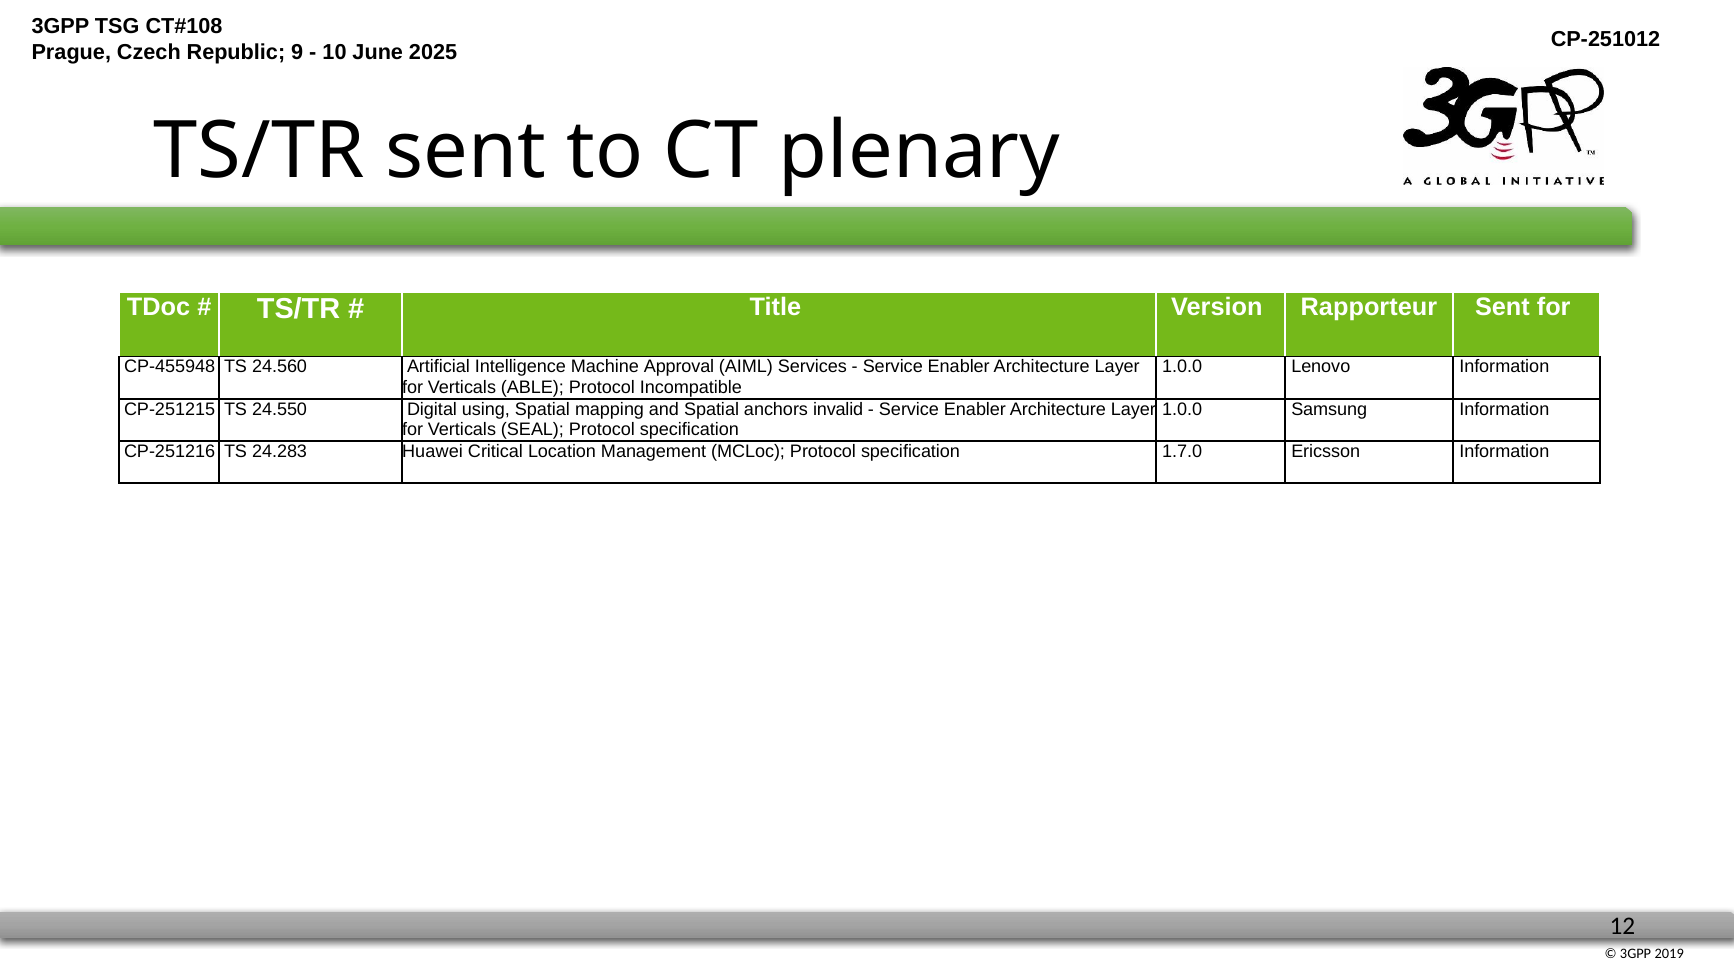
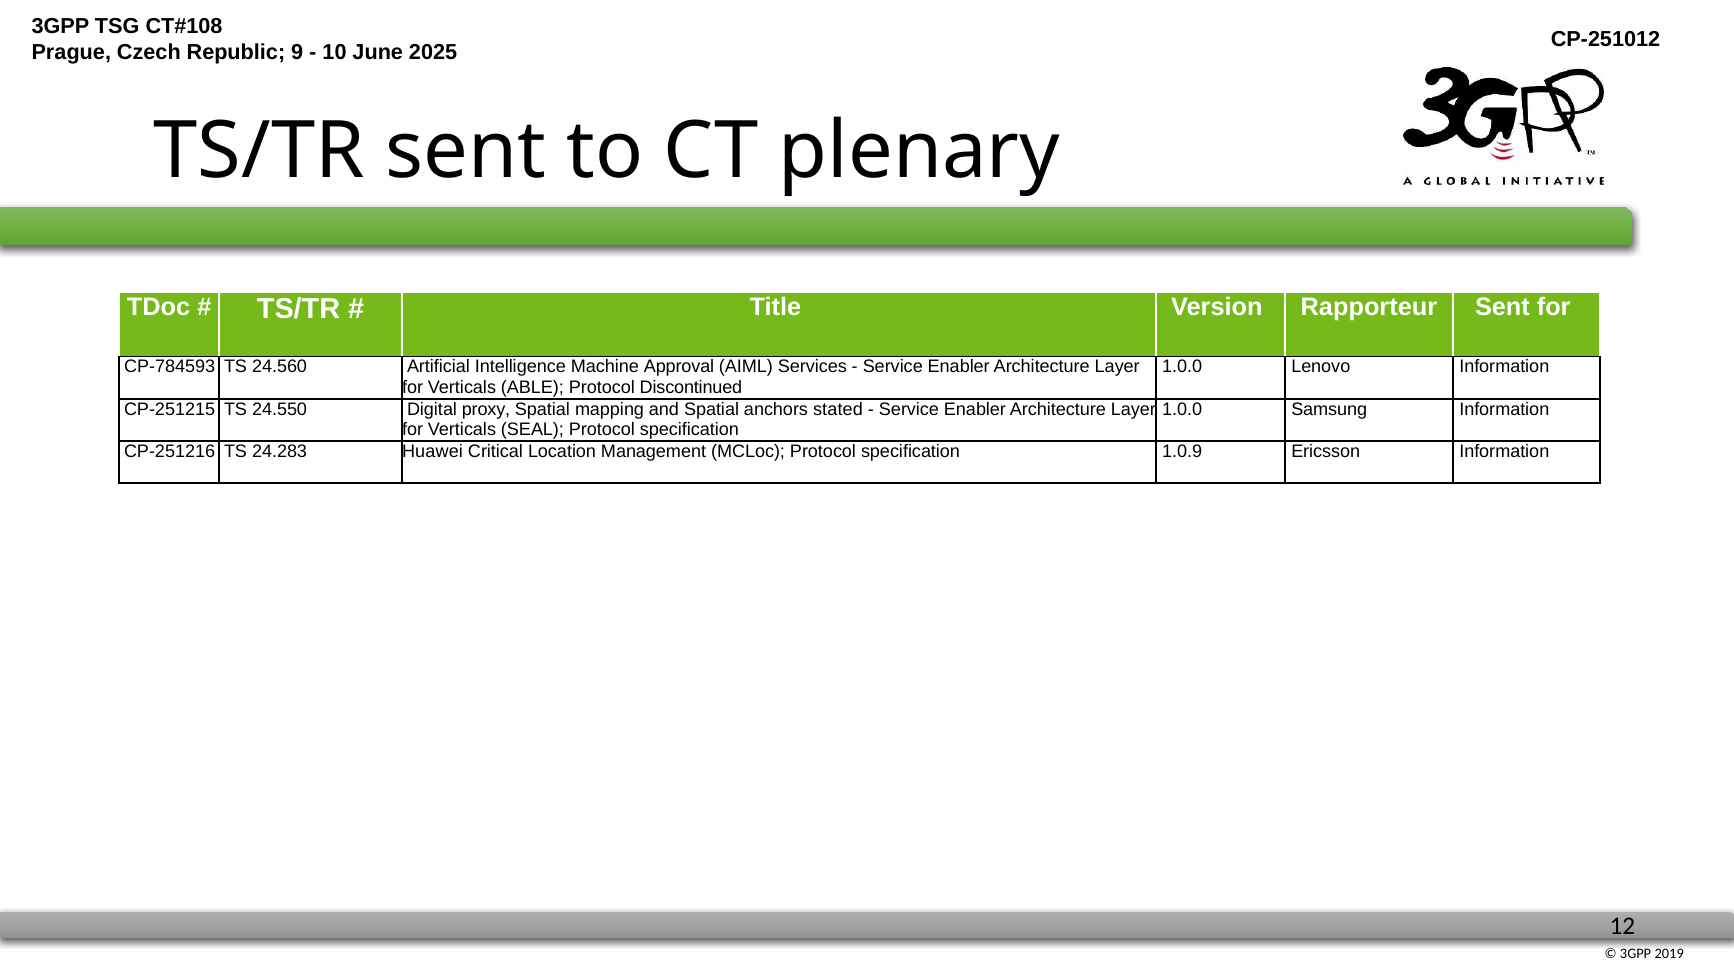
CP-455948: CP-455948 -> CP-784593
Incompatible: Incompatible -> Discontinued
using: using -> proxy
invalid: invalid -> stated
1.7.0: 1.7.0 -> 1.0.9
